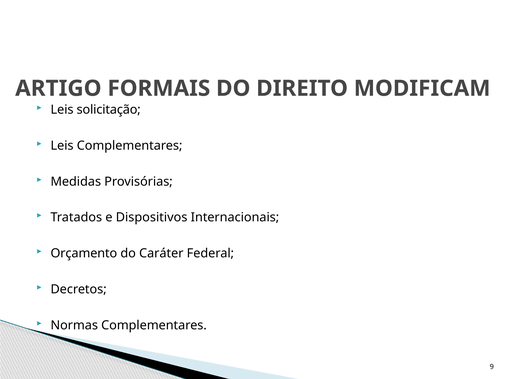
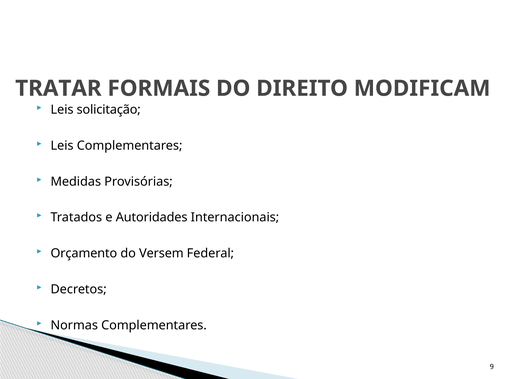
ARTIGO: ARTIGO -> TRATAR
Dispositivos: Dispositivos -> Autoridades
Caráter: Caráter -> Versem
